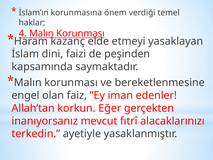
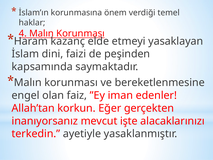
fıtrî: fıtrî -> işte
